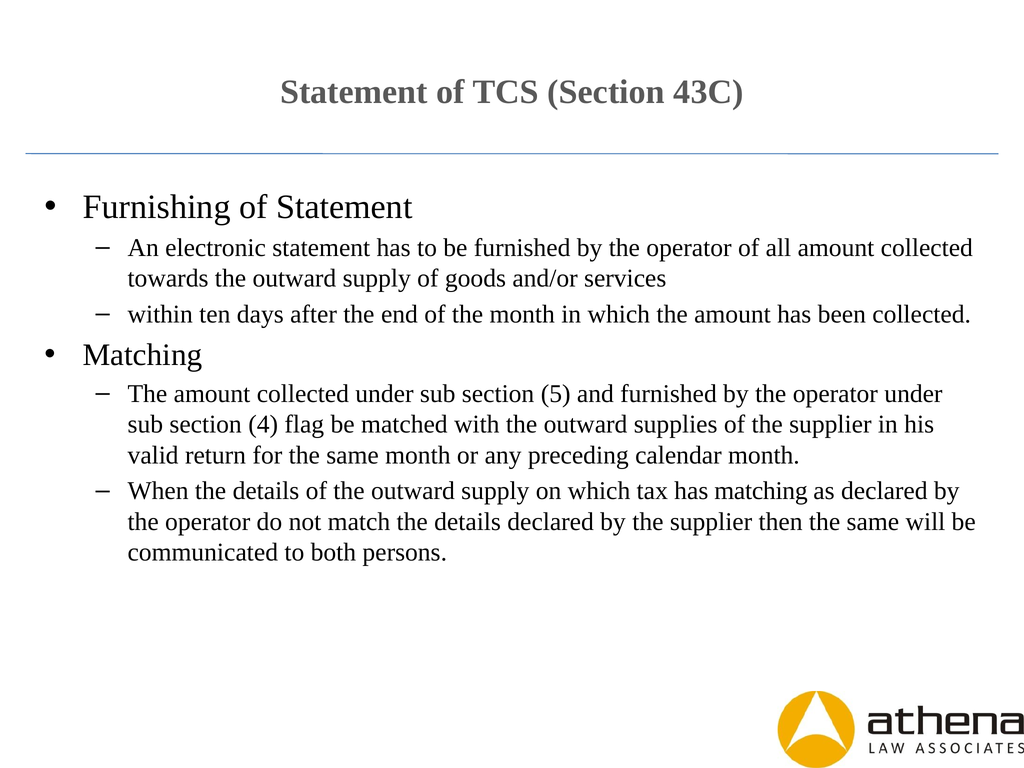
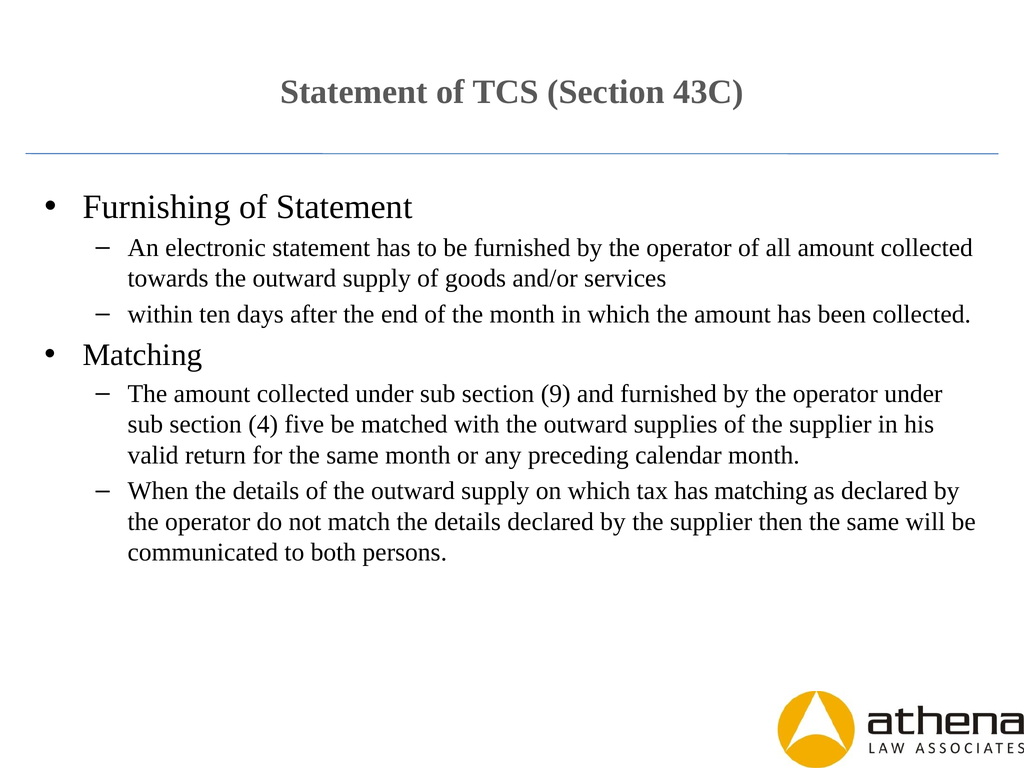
5: 5 -> 9
flag: flag -> five
